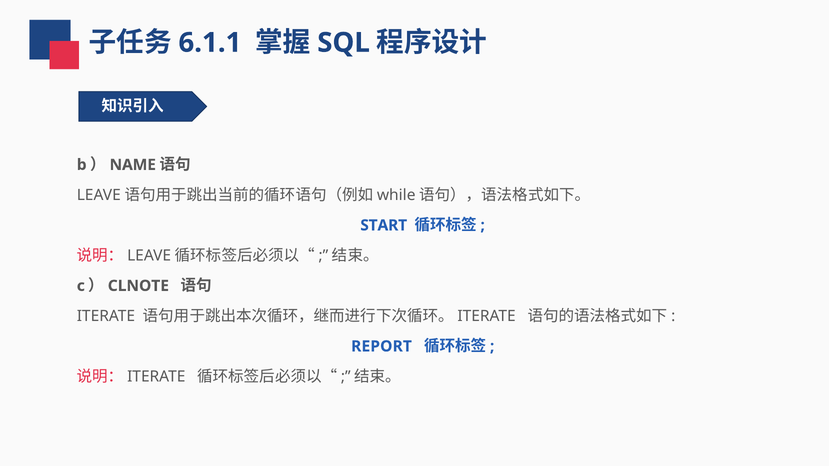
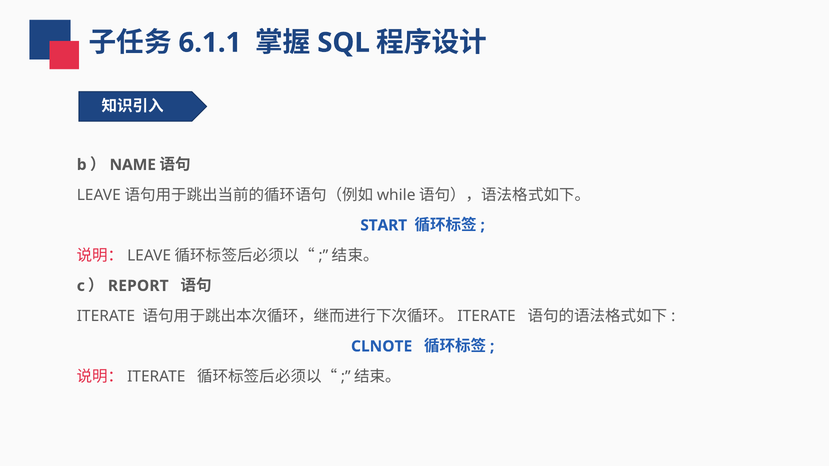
CLNOTE: CLNOTE -> REPORT
REPORT: REPORT -> CLNOTE
